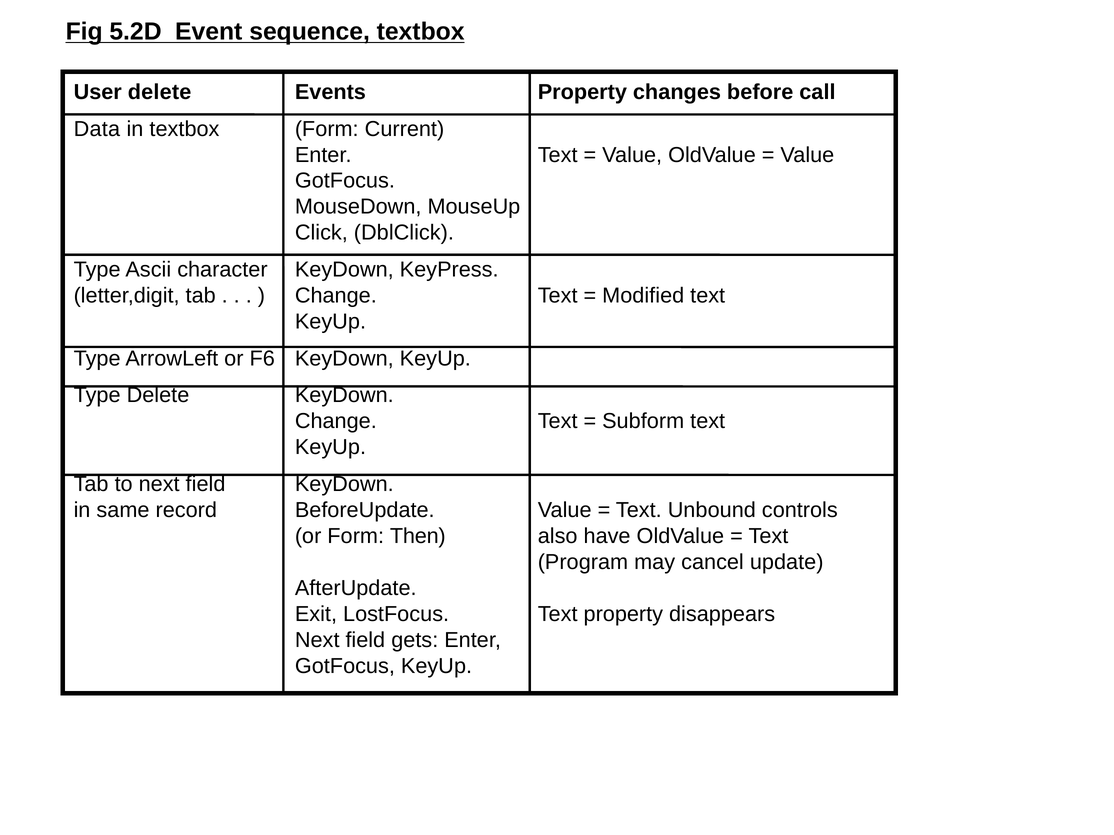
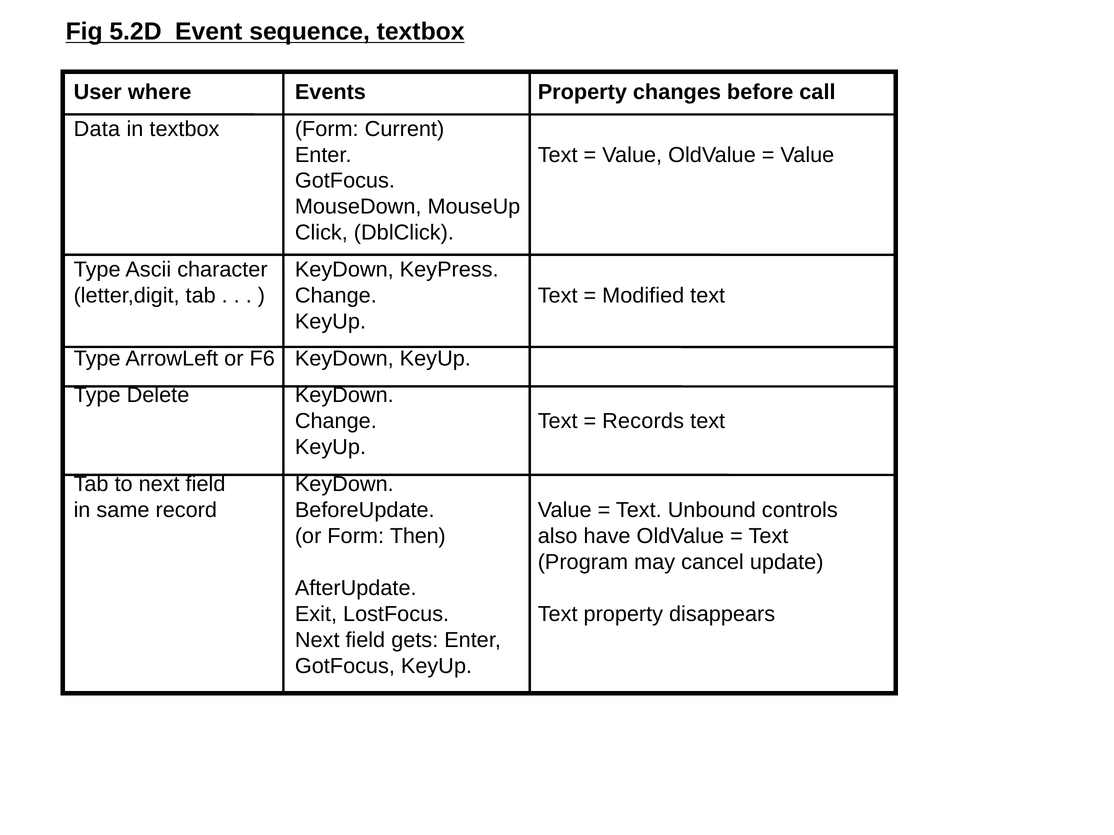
User delete: delete -> where
Subform: Subform -> Records
